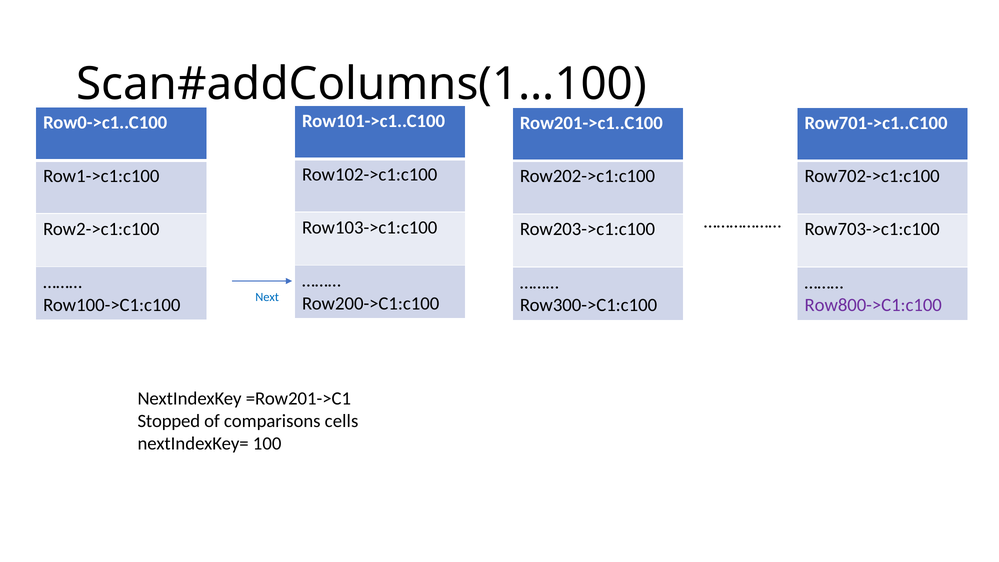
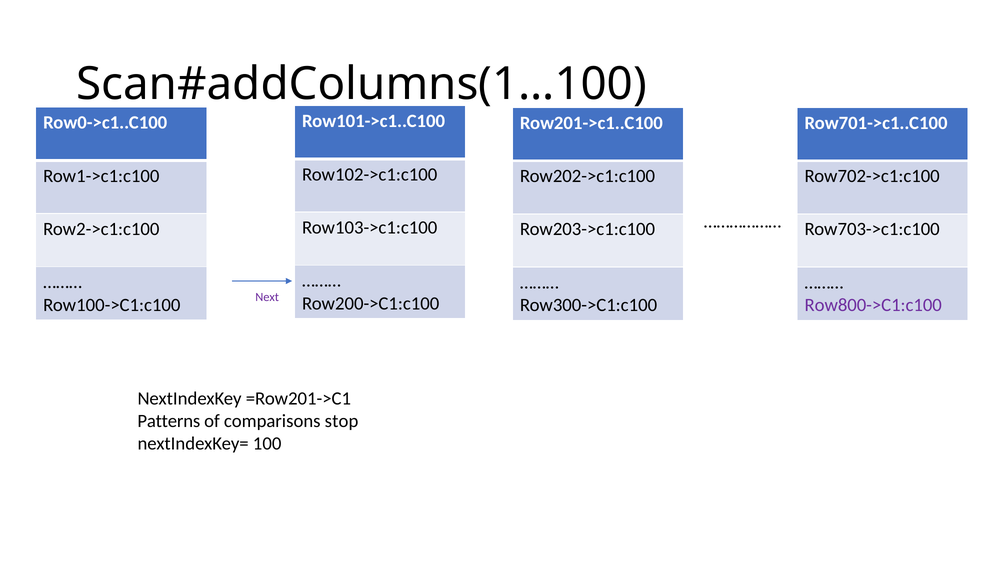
Next colour: blue -> purple
Stopped: Stopped -> Patterns
cells: cells -> stop
